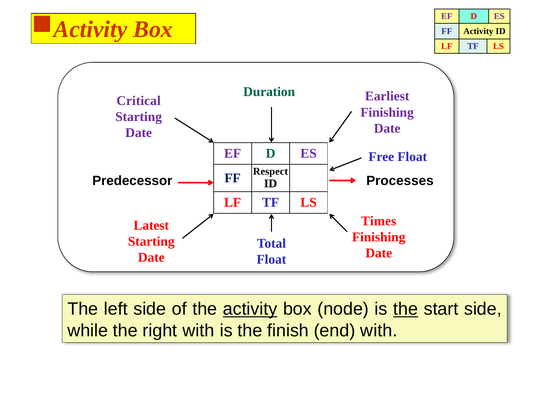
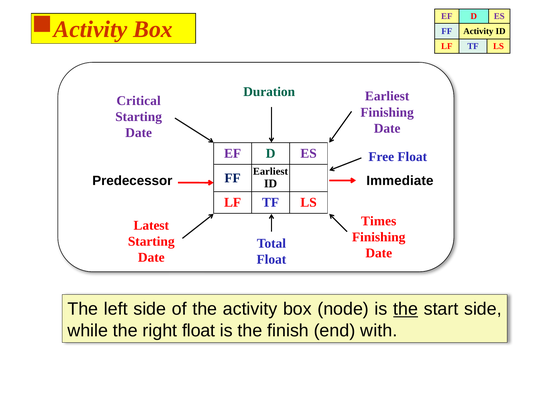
Respect at (270, 171): Respect -> Earliest
Processes: Processes -> Immediate
activity at (250, 309) underline: present -> none
right with: with -> float
